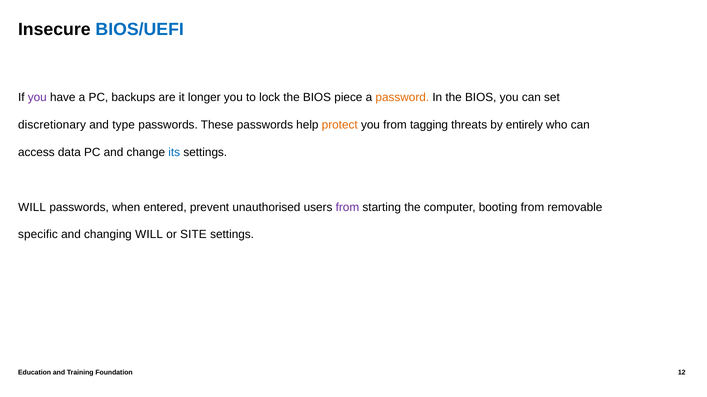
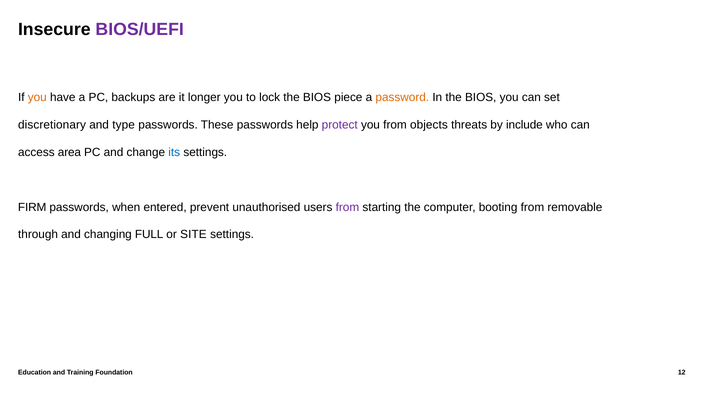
BIOS/UEFI colour: blue -> purple
you at (37, 98) colour: purple -> orange
protect colour: orange -> purple
tagging: tagging -> objects
entirely: entirely -> include
data: data -> area
WILL at (32, 208): WILL -> FIRM
specific: specific -> through
changing WILL: WILL -> FULL
